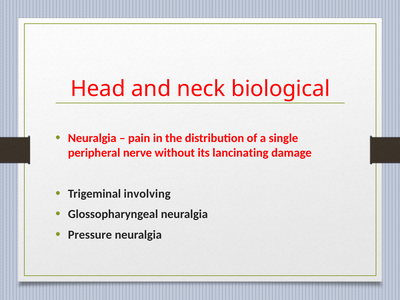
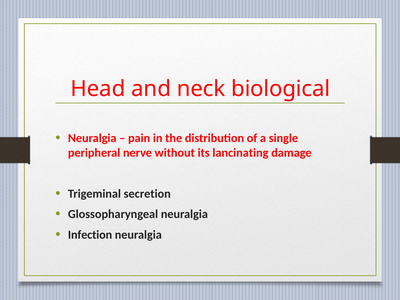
involving: involving -> secretion
Pressure: Pressure -> Infection
